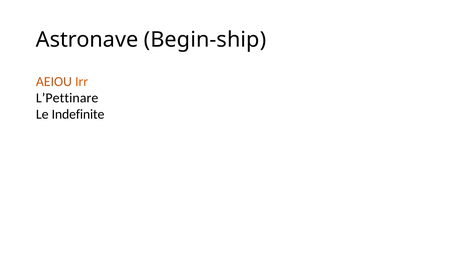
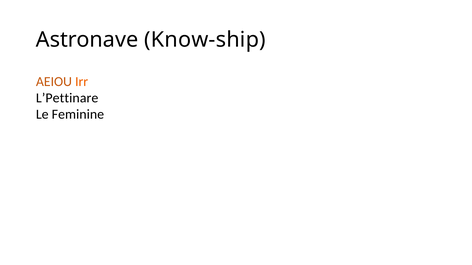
Begin-ship: Begin-ship -> Know-ship
Indefinite: Indefinite -> Feminine
